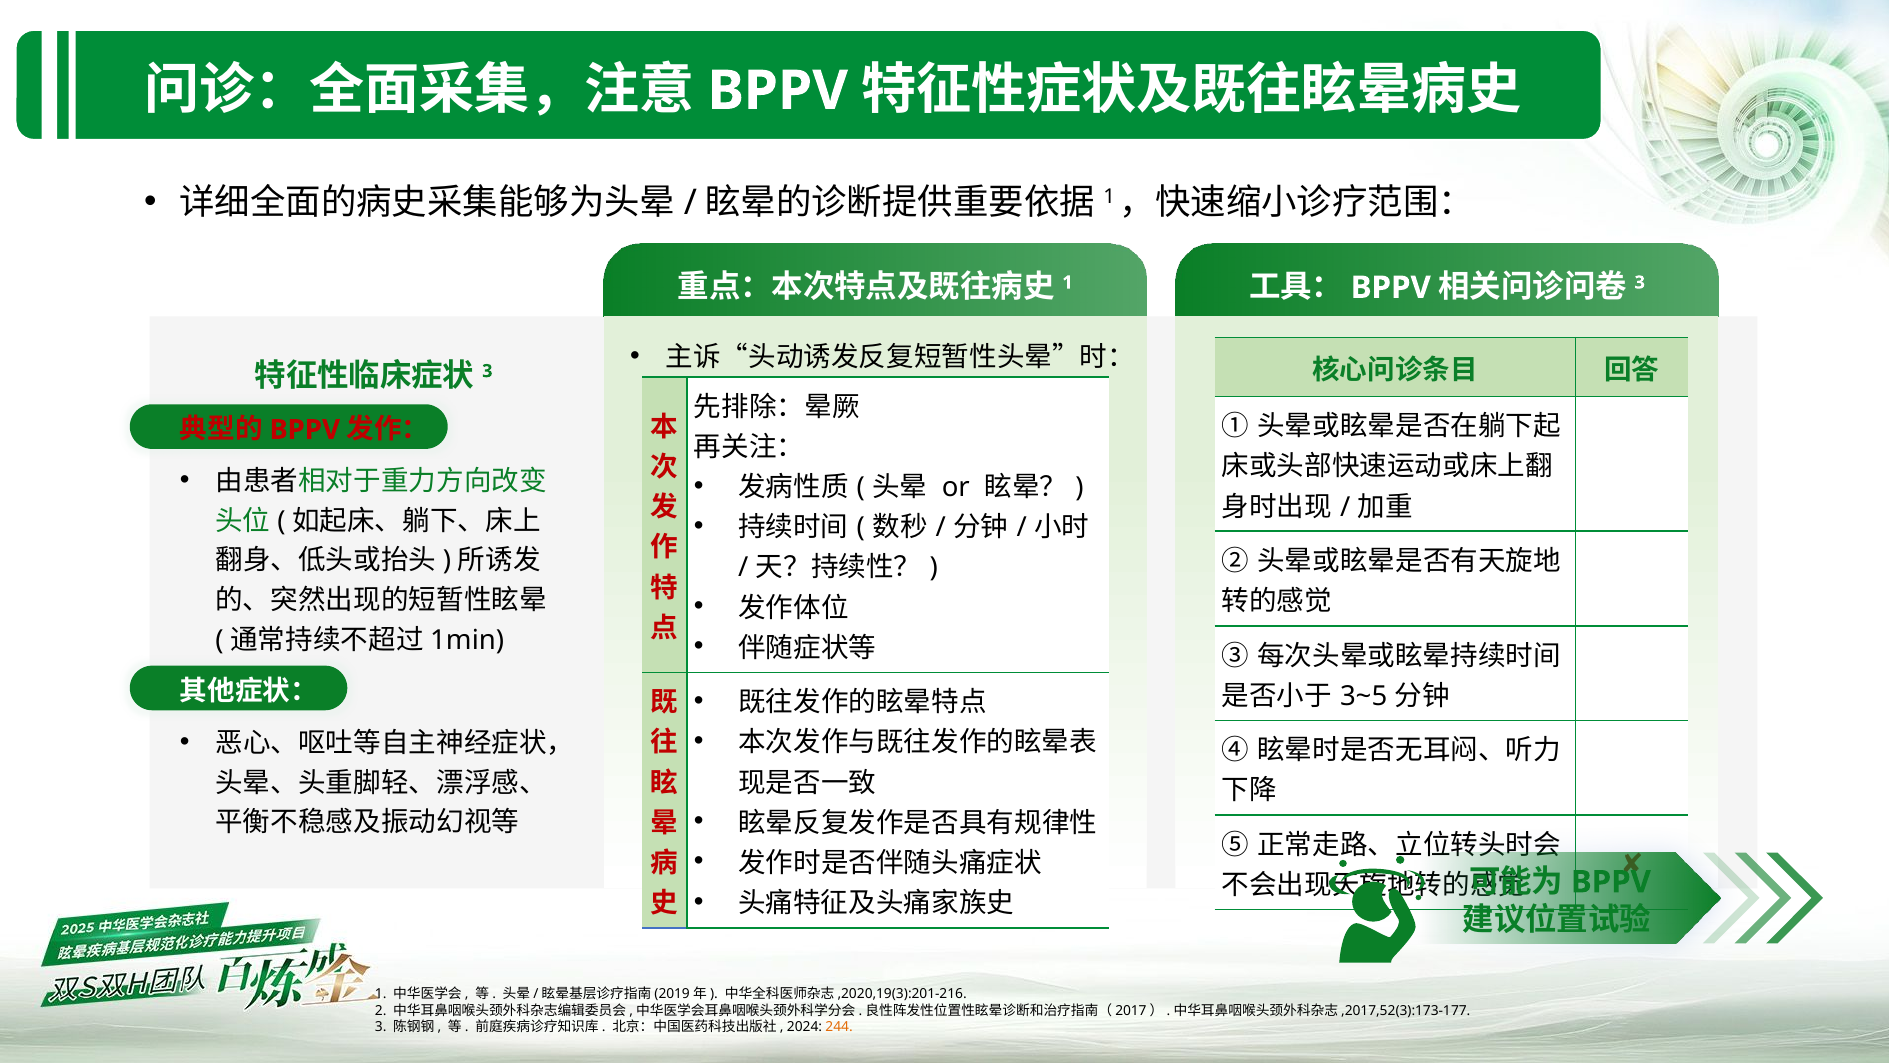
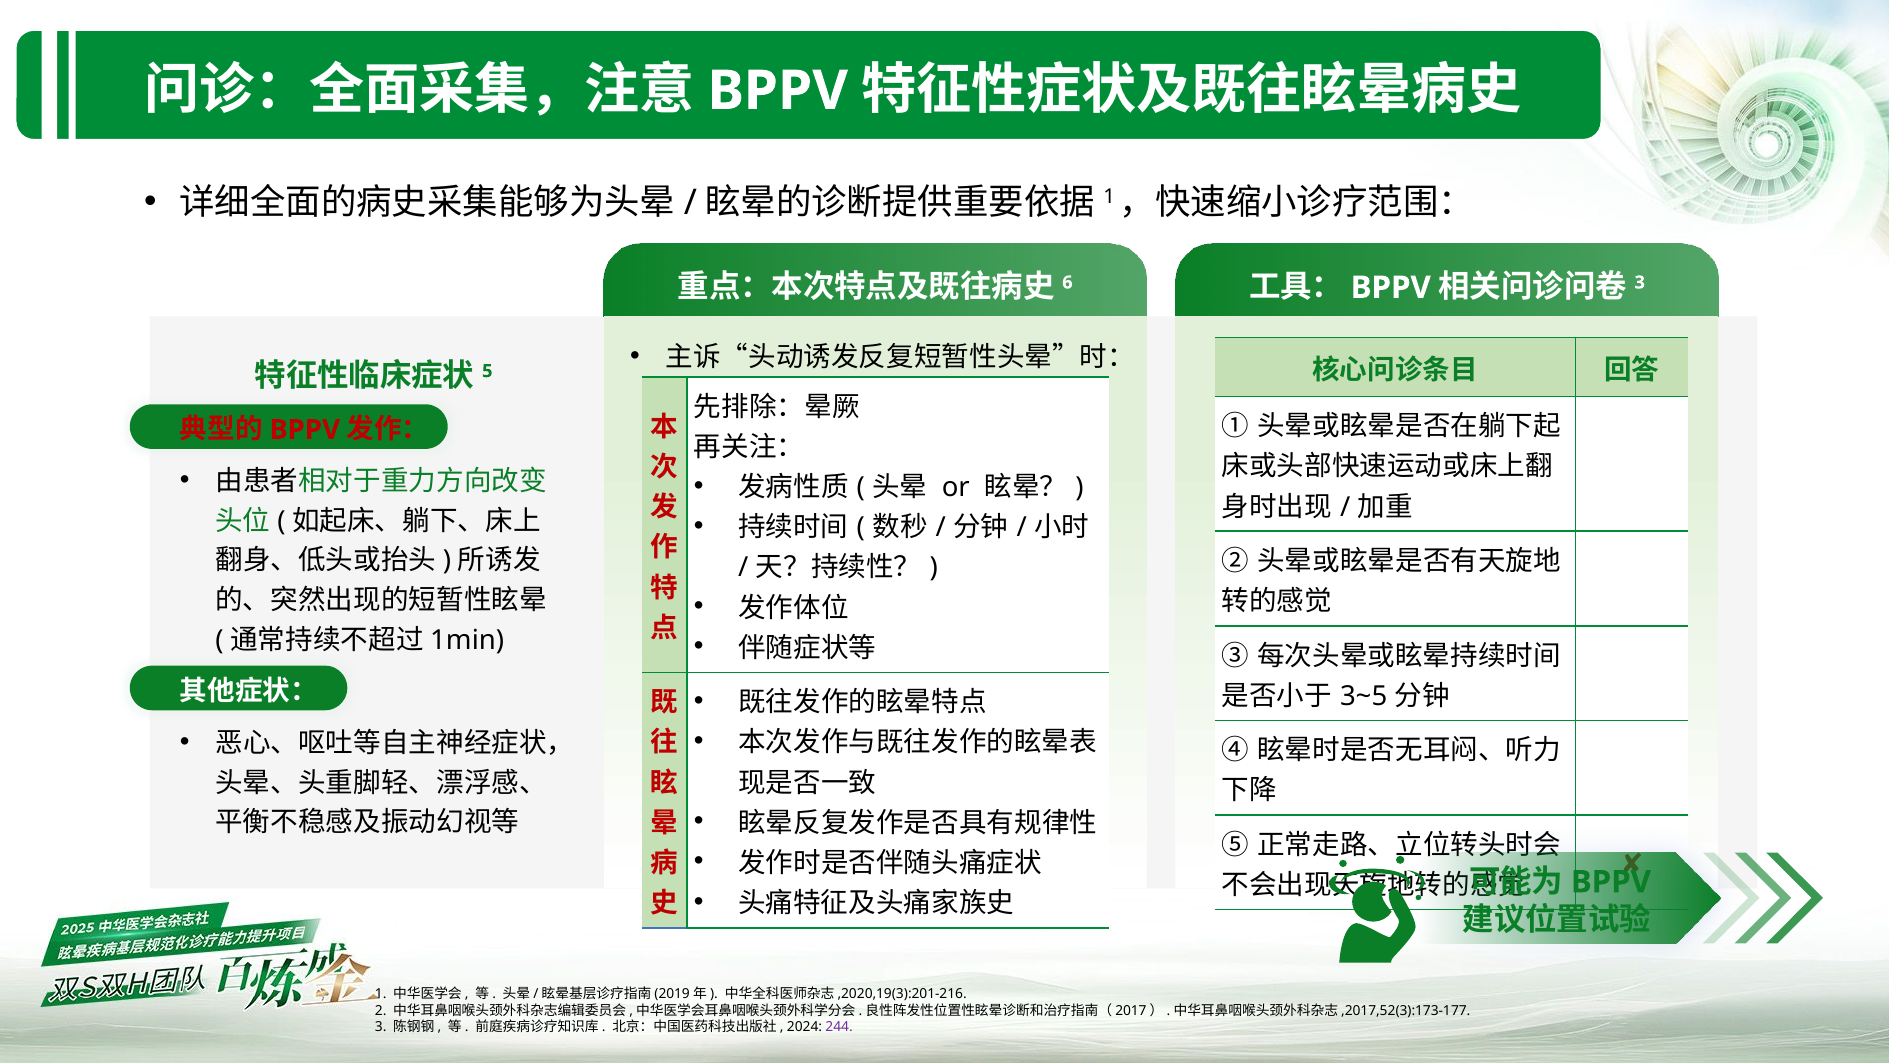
1 at (1067, 282): 1 -> 6
3 at (487, 371): 3 -> 5
244 colour: orange -> purple
